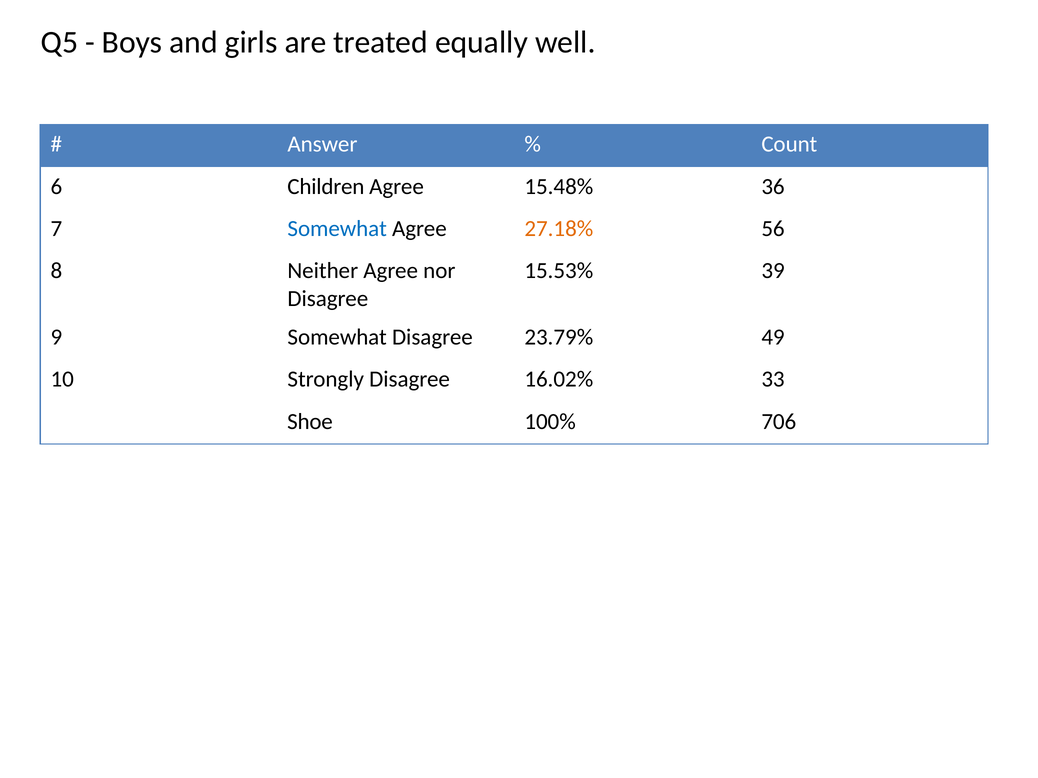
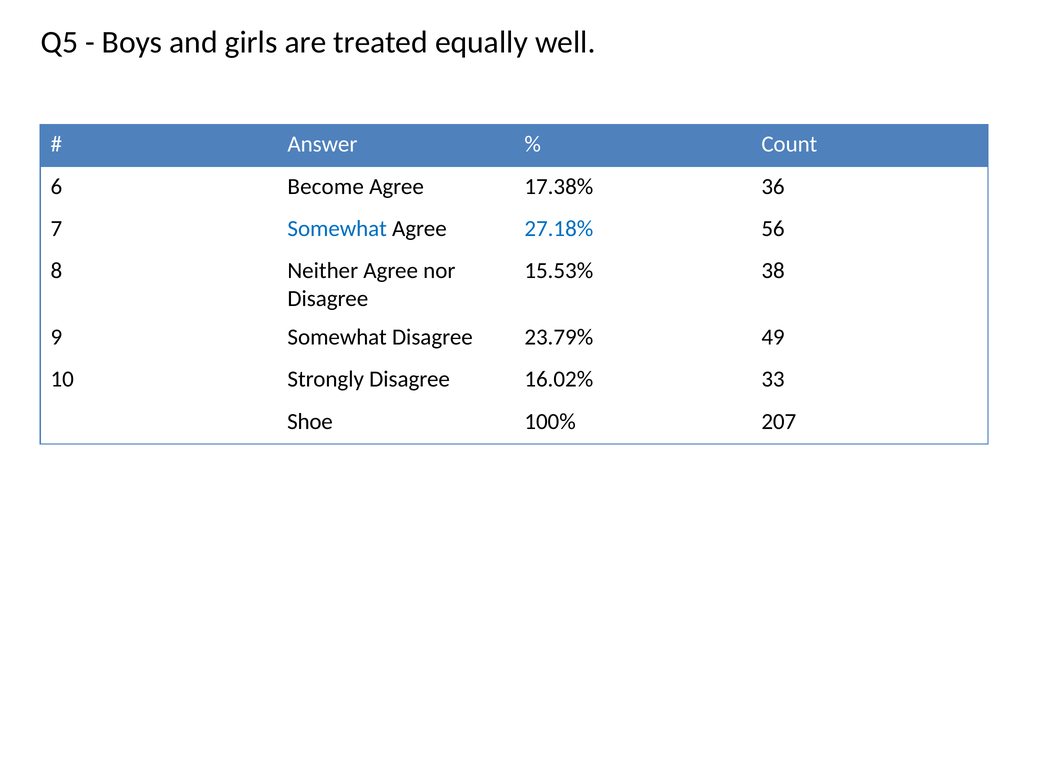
Children: Children -> Become
15.48%: 15.48% -> 17.38%
27.18% colour: orange -> blue
39: 39 -> 38
706: 706 -> 207
